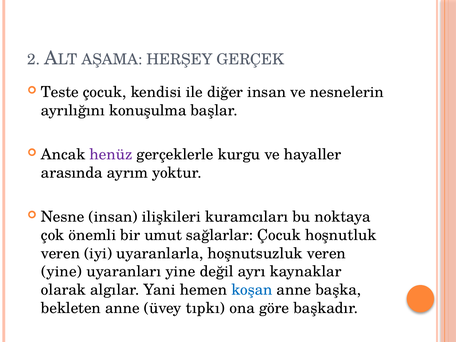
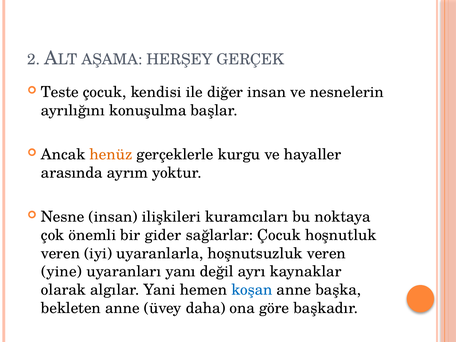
henüz colour: purple -> orange
umut: umut -> gider
uyaranları yine: yine -> yanı
tıpkı: tıpkı -> daha
